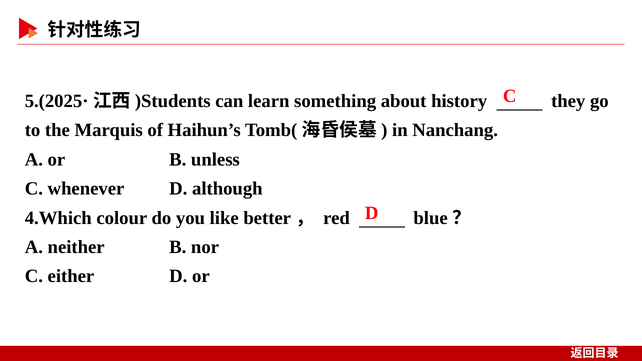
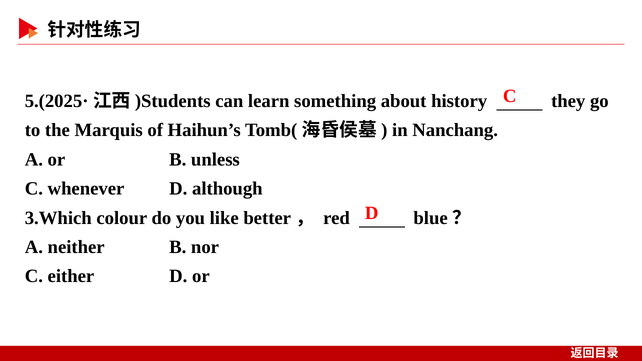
4.Which: 4.Which -> 3.Which
